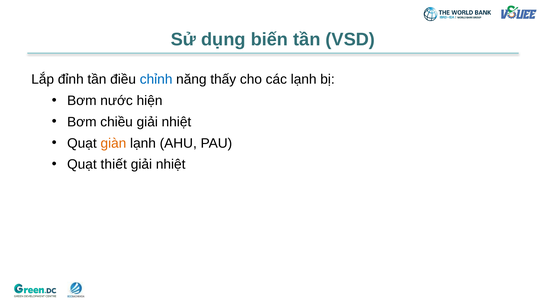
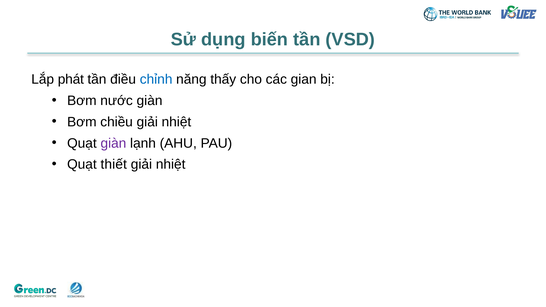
đỉnh: đỉnh -> phát
các lạnh: lạnh -> gian
nước hiện: hiện -> giàn
giàn at (113, 143) colour: orange -> purple
